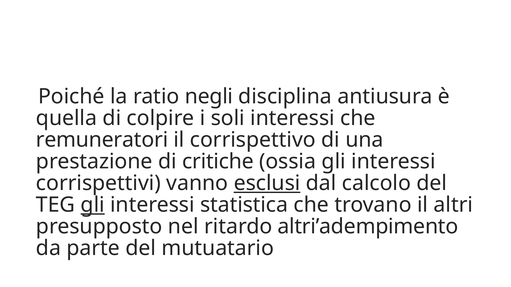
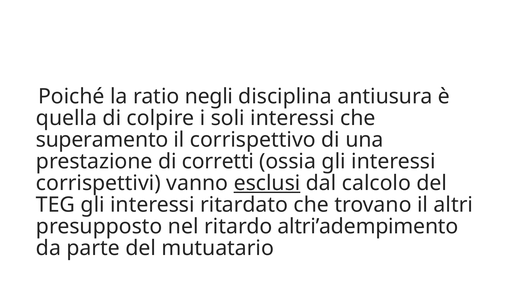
remuneratori: remuneratori -> superamento
critiche: critiche -> corretti
gli at (93, 205) underline: present -> none
statistica: statistica -> ritardato
